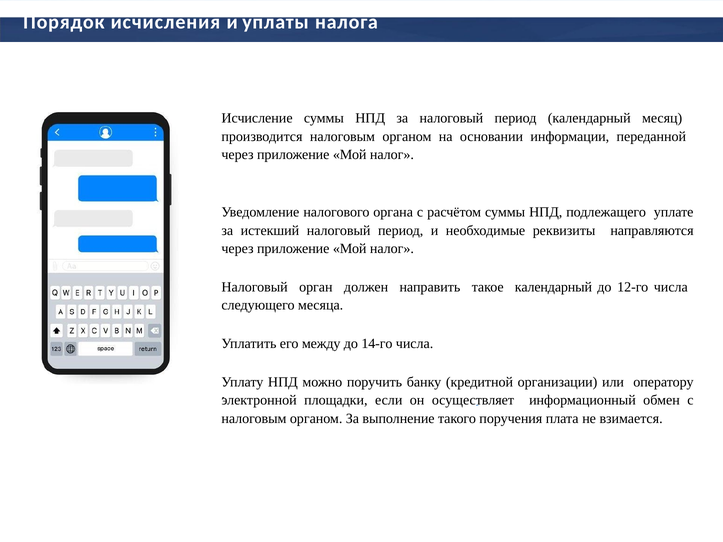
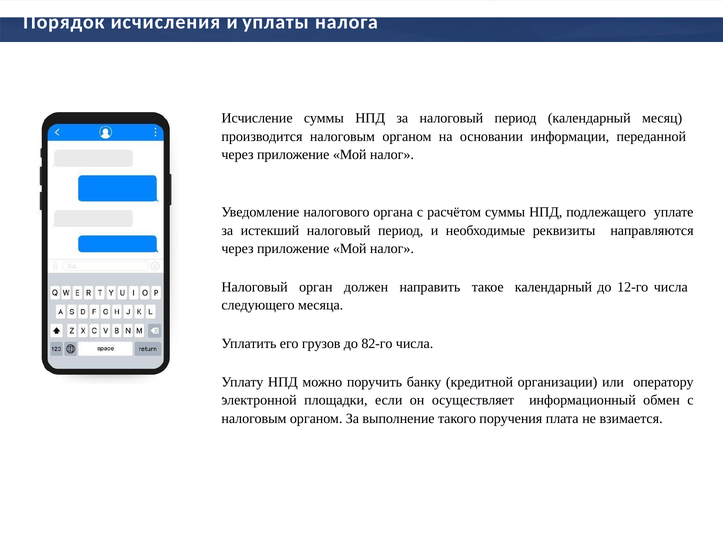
между: между -> грузов
14-го: 14-го -> 82-го
